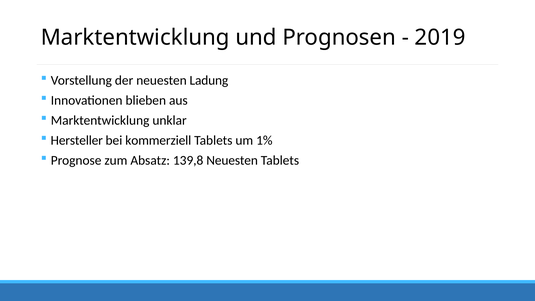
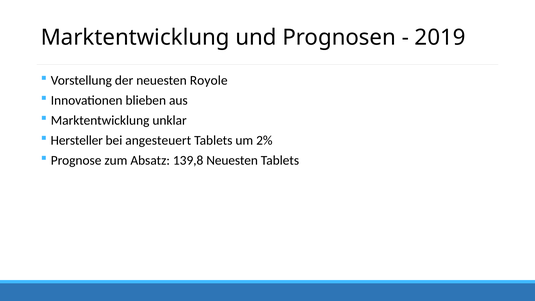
Ladung: Ladung -> Royole
kommerziell: kommerziell -> angesteuert
1%: 1% -> 2%
